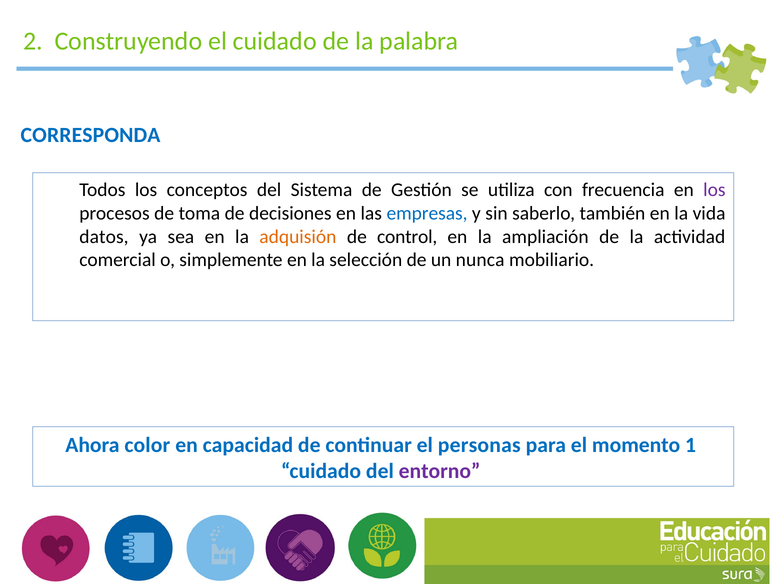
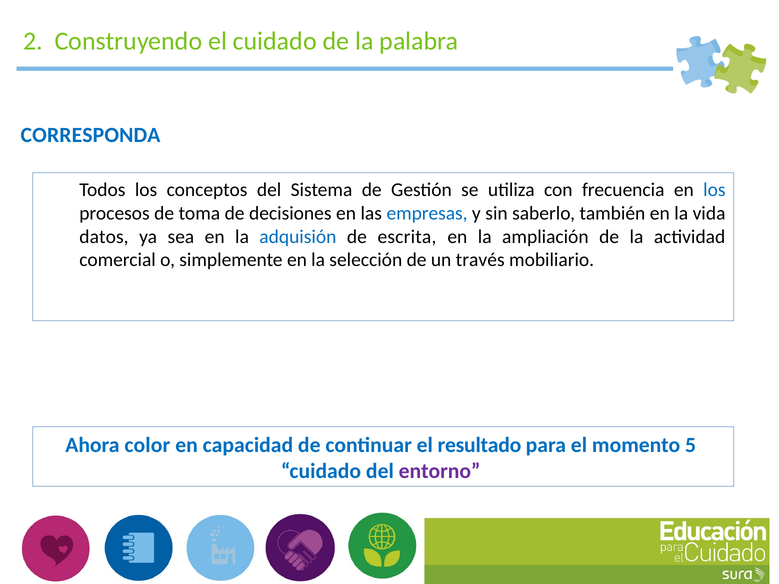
los at (714, 190) colour: purple -> blue
adquisión colour: orange -> blue
control: control -> escrita
nunca: nunca -> través
personas: personas -> resultado
1: 1 -> 5
